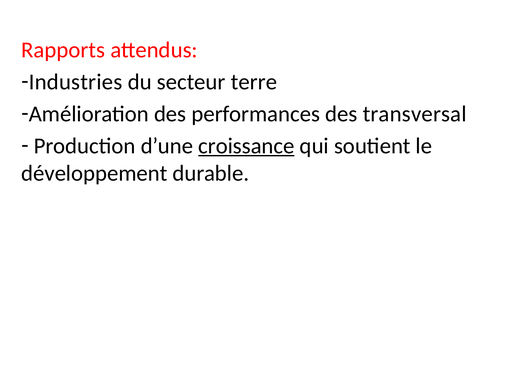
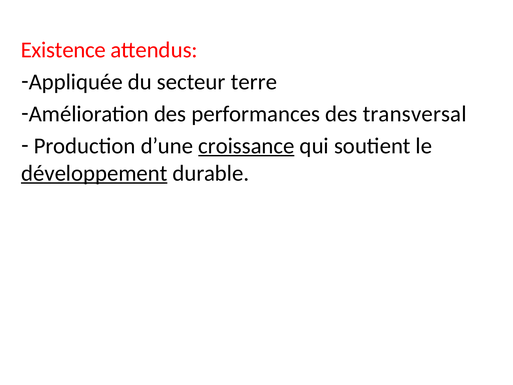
Rapports: Rapports -> Existence
Industries: Industries -> Appliquée
développement underline: none -> present
